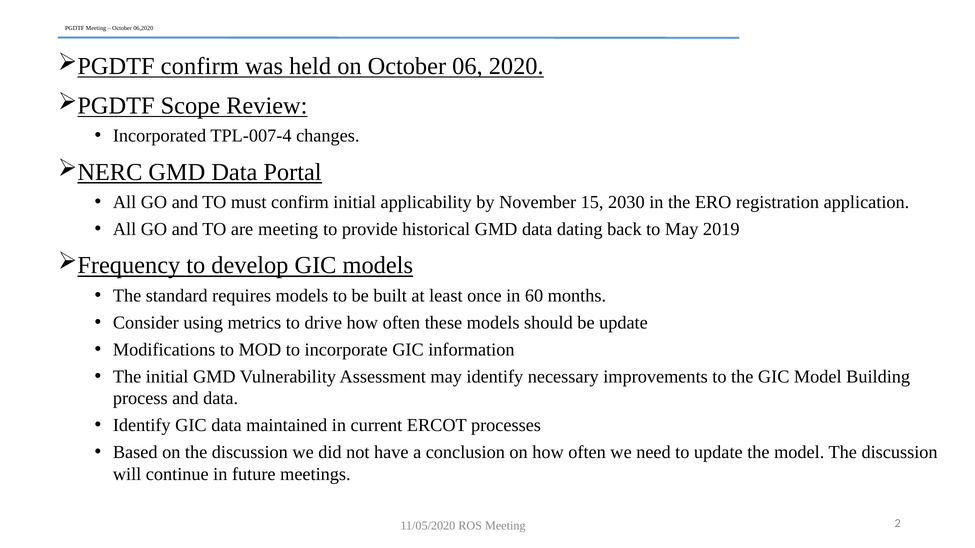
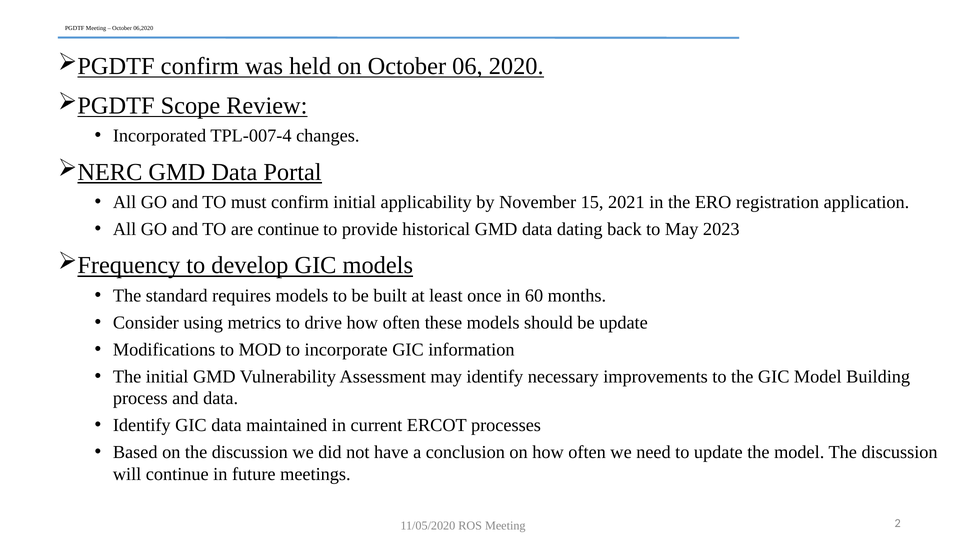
2030: 2030 -> 2021
are meeting: meeting -> continue
2019: 2019 -> 2023
